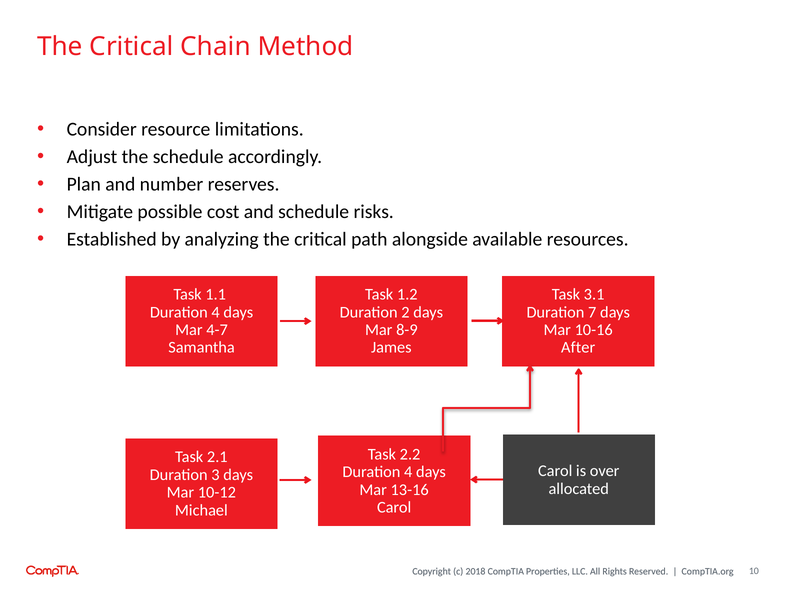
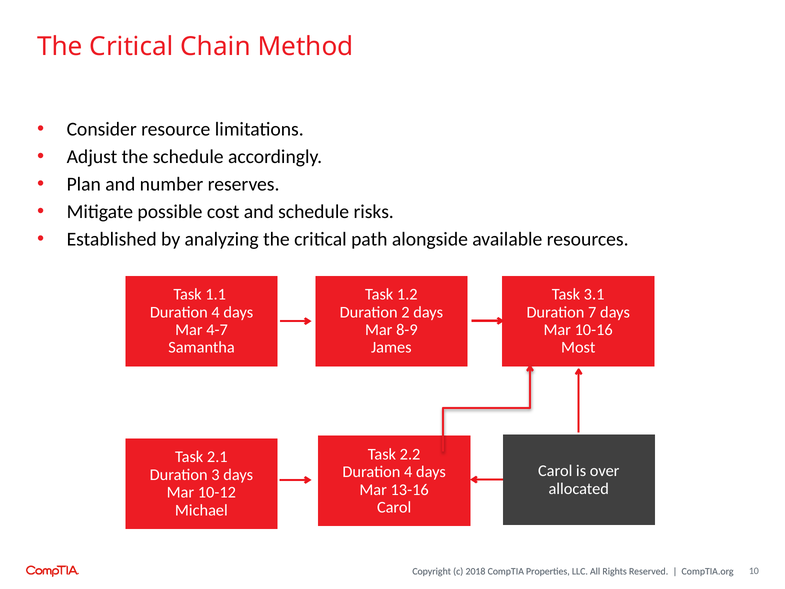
After: After -> Most
